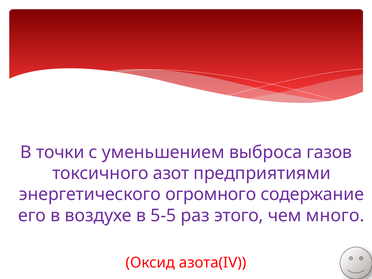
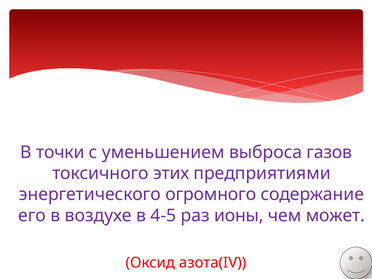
азот: азот -> этих
5-5: 5-5 -> 4-5
этого: этого -> ионы
много: много -> может
